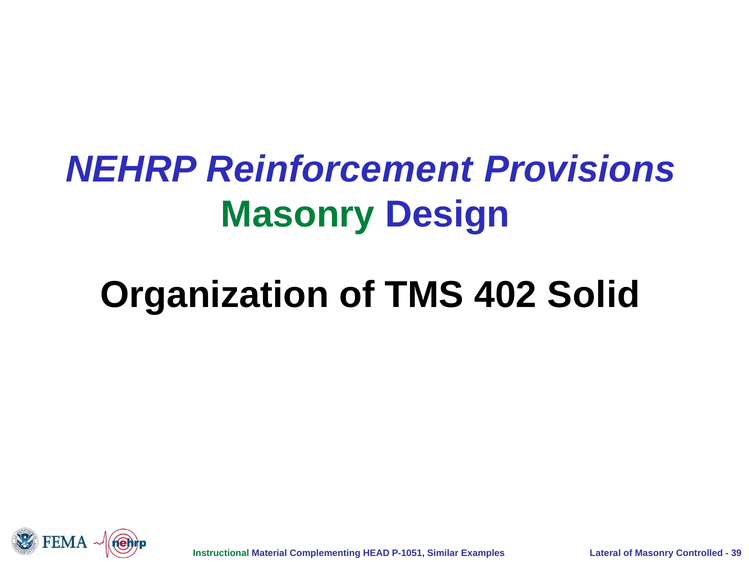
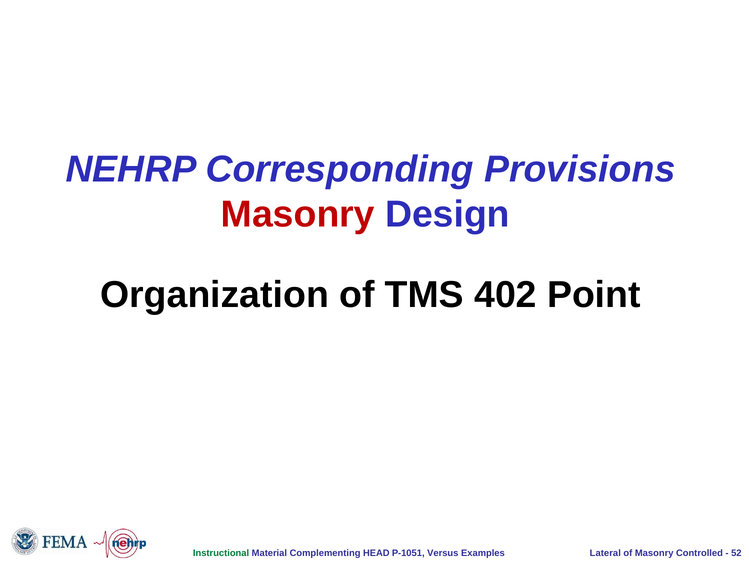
Reinforcement: Reinforcement -> Corresponding
Masonry at (298, 214) colour: green -> red
Solid: Solid -> Point
Similar: Similar -> Versus
39: 39 -> 52
